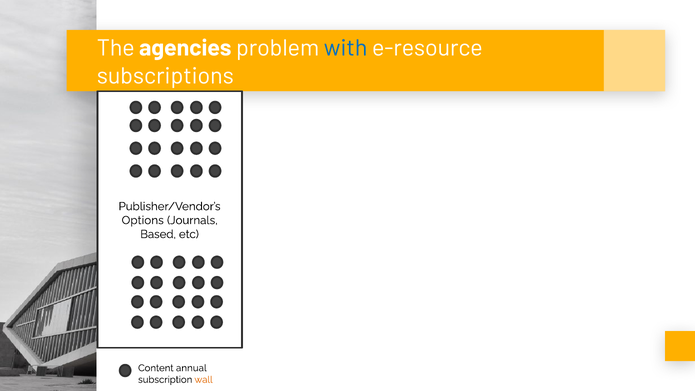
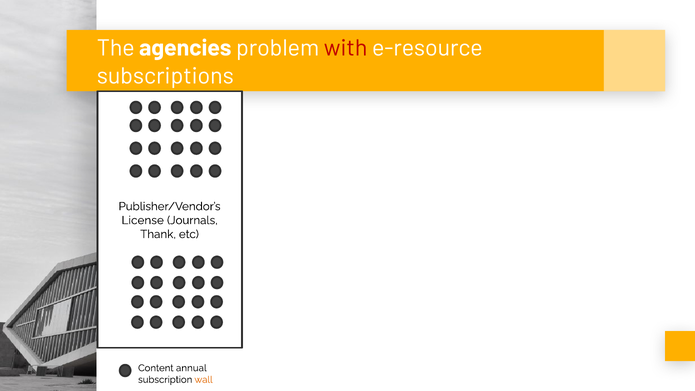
with colour: blue -> red
Options: Options -> License
Based: Based -> Thank
